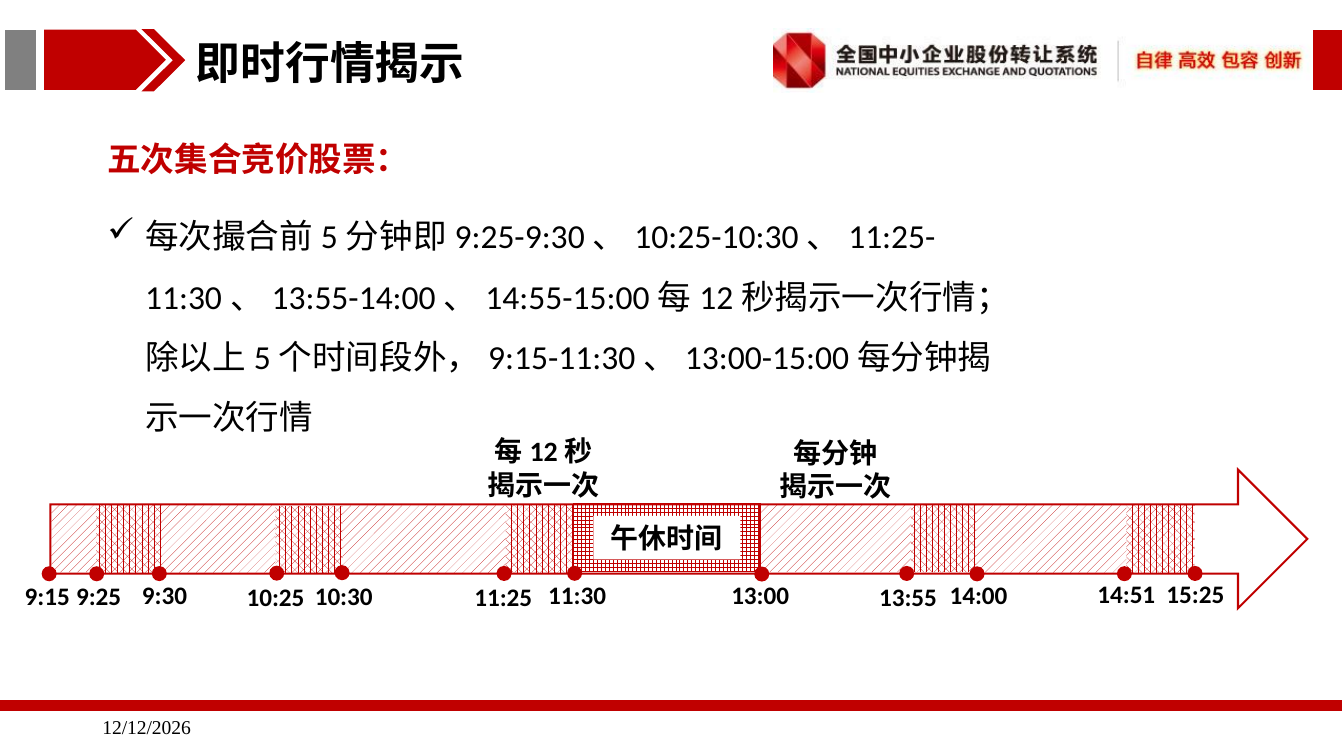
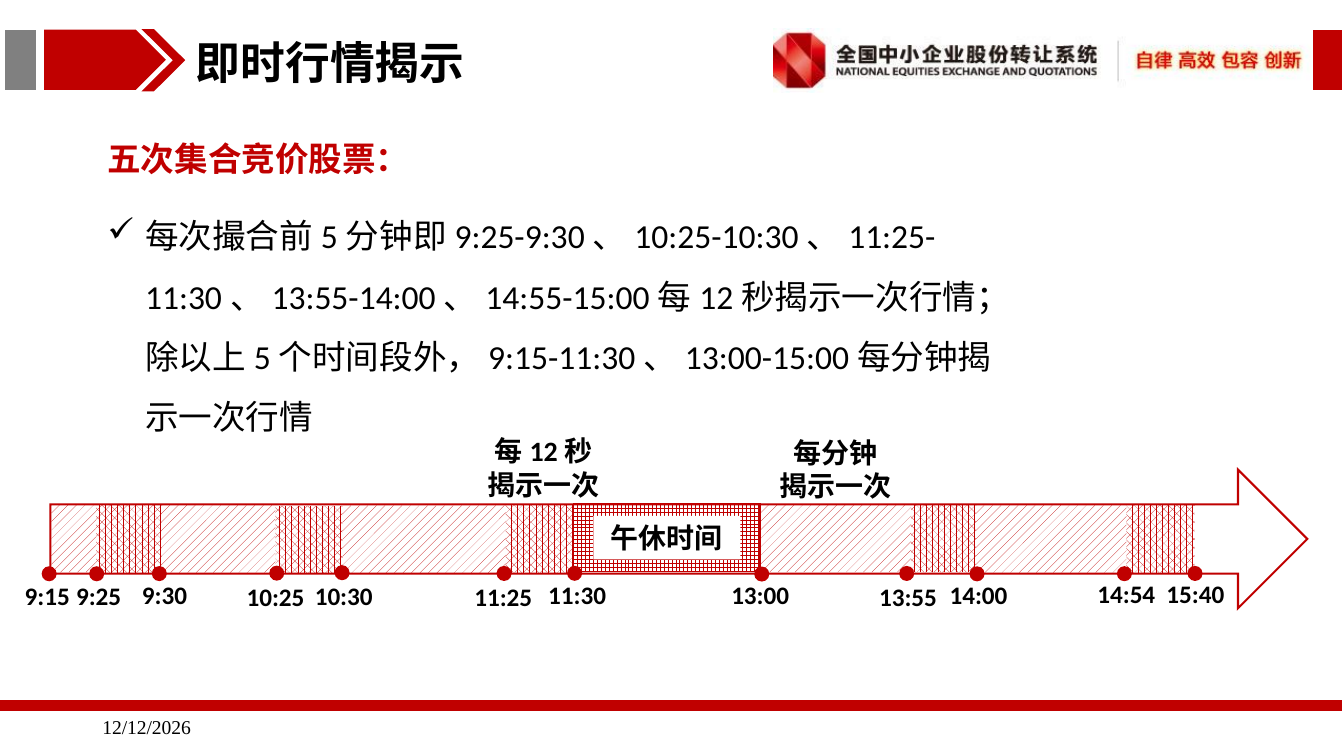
14:51: 14:51 -> 14:54
15:25: 15:25 -> 15:40
